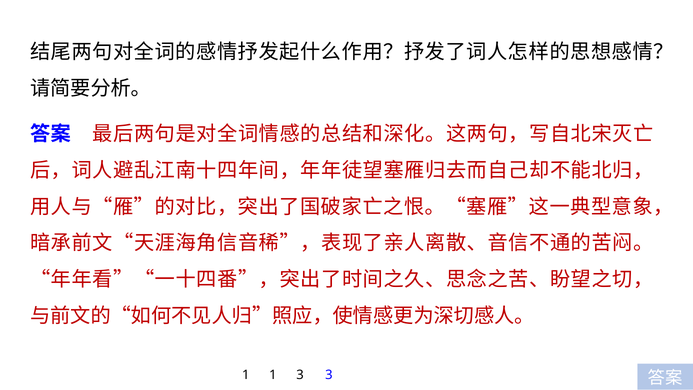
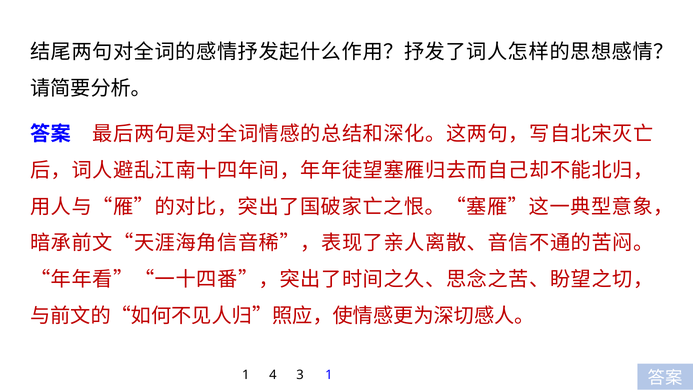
1 1: 1 -> 4
3 3: 3 -> 1
